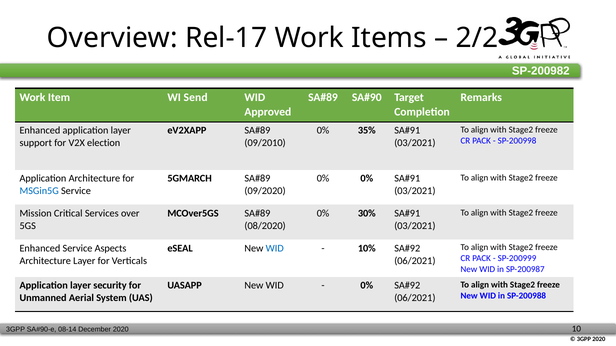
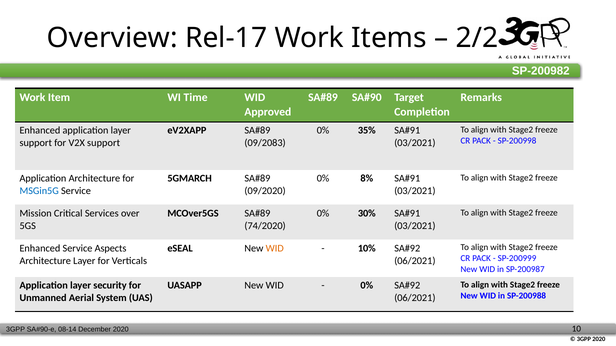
Send: Send -> Time
V2X election: election -> support
09/2010: 09/2010 -> 09/2083
0% 0%: 0% -> 8%
08/2020: 08/2020 -> 74/2020
WID at (275, 248) colour: blue -> orange
